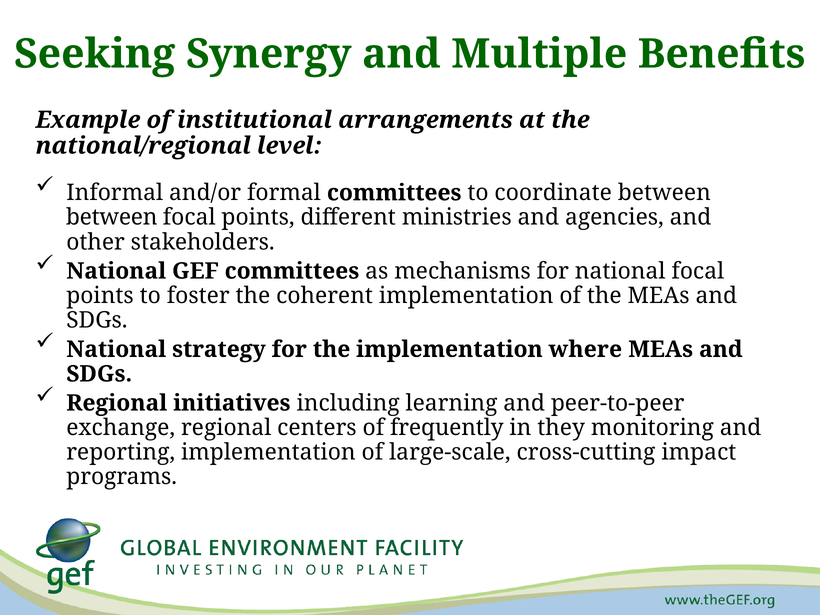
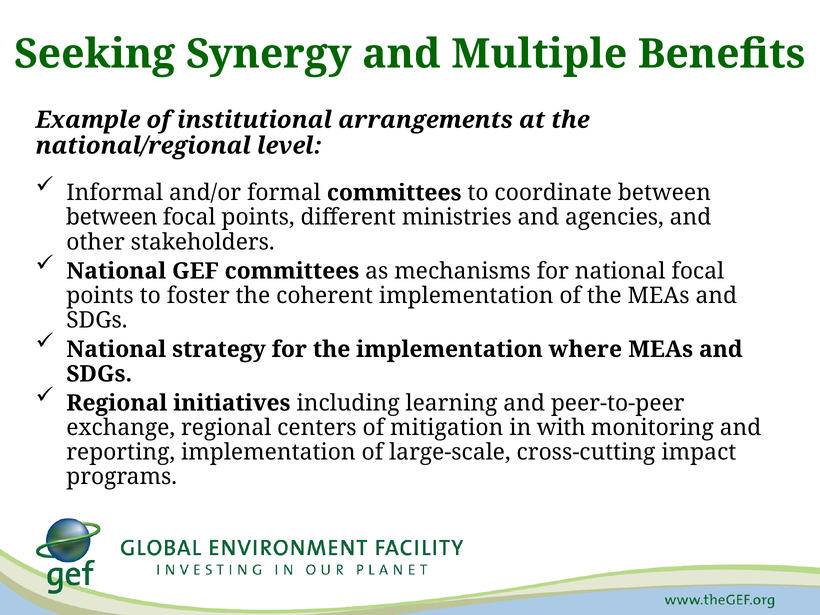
frequently: frequently -> mitigation
they: they -> with
